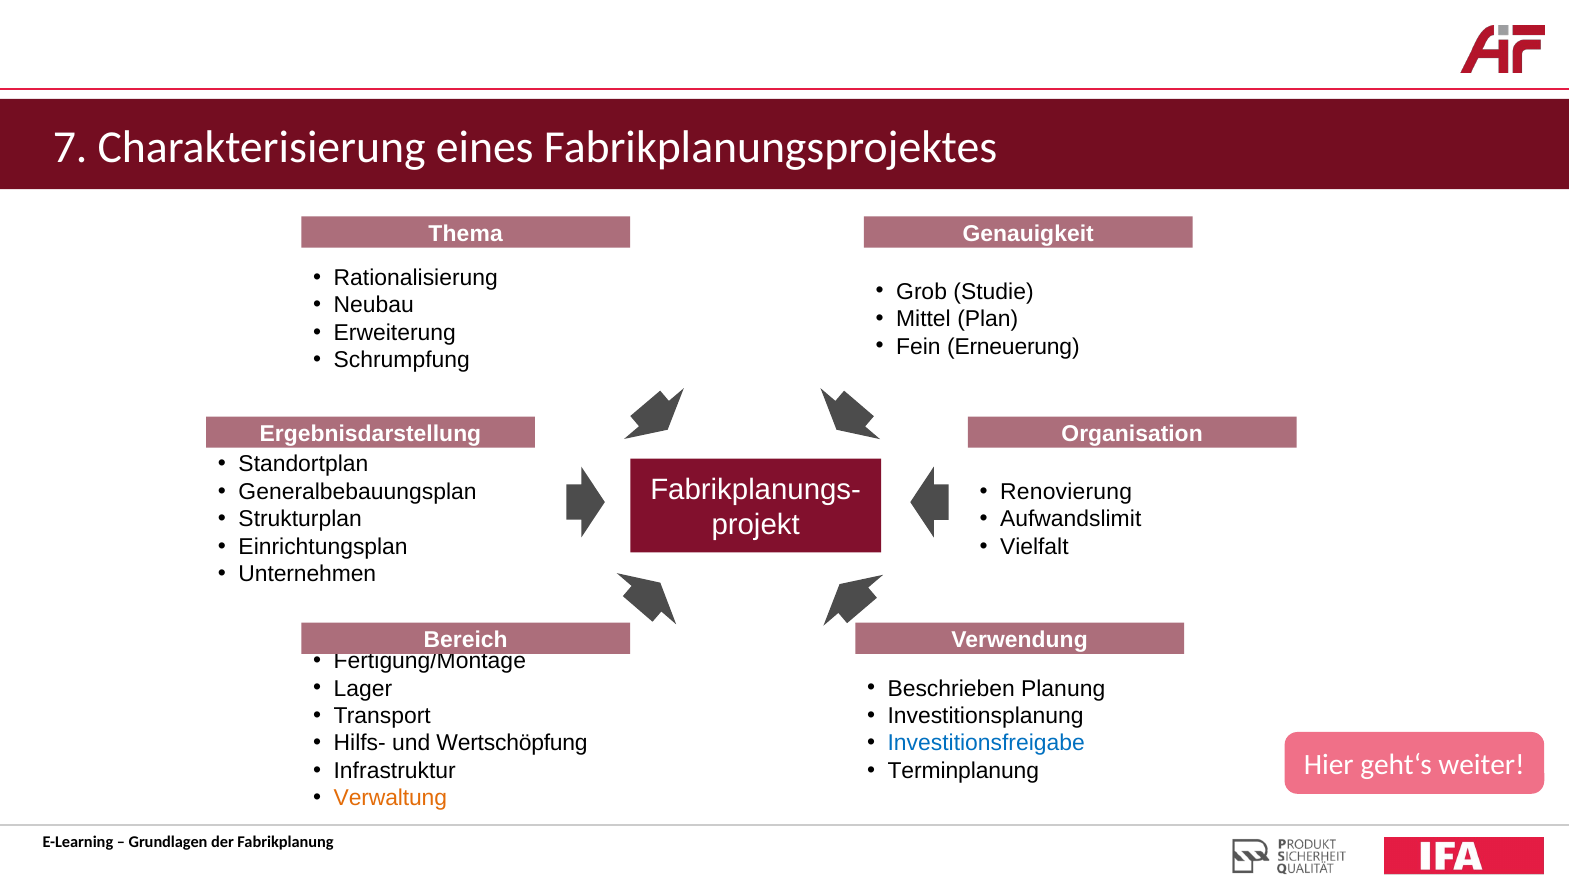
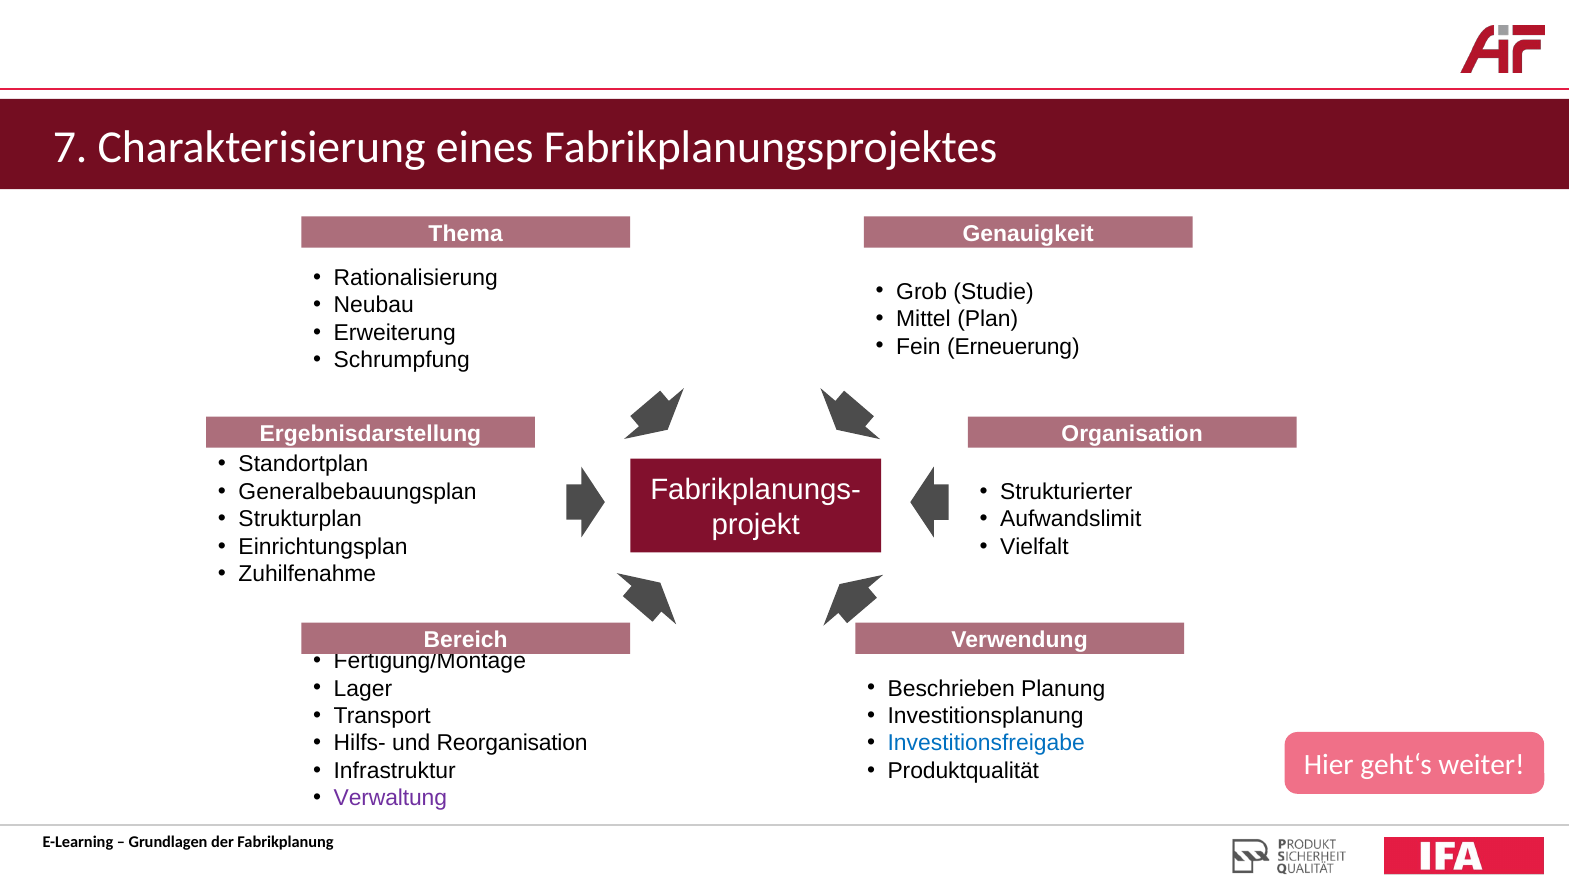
Renovierung: Renovierung -> Strukturierter
Unternehmen: Unternehmen -> Zuhilfenahme
Wertschöpfung: Wertschöpfung -> Reorganisation
Terminplanung: Terminplanung -> Produktqualität
Verwaltung colour: orange -> purple
